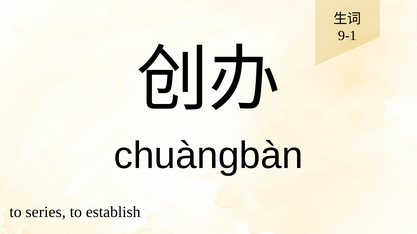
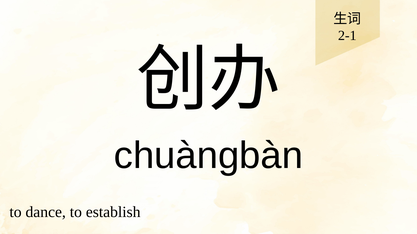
9-1: 9-1 -> 2-1
series: series -> dance
